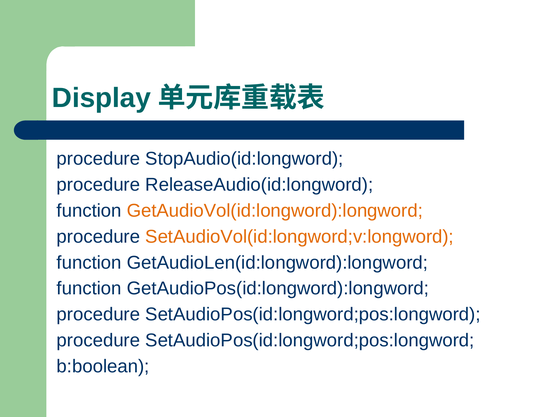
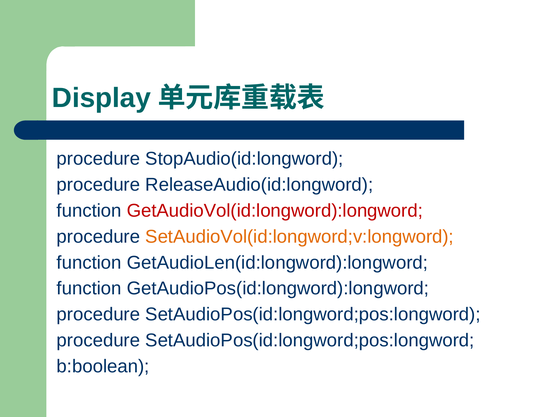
GetAudioVol(id:longword):longword colour: orange -> red
